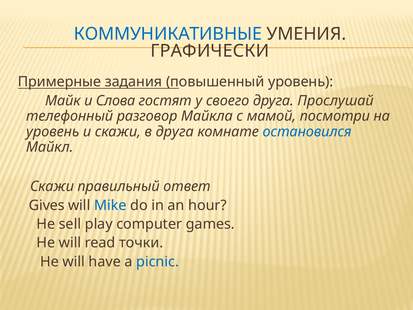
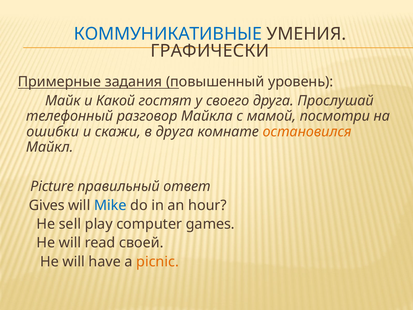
Слова: Слова -> Какой
уровень at (53, 132): уровень -> ошибки
остановился colour: blue -> orange
Скажи at (52, 186): Скажи -> Picture
точки: точки -> своей
picnic colour: blue -> orange
